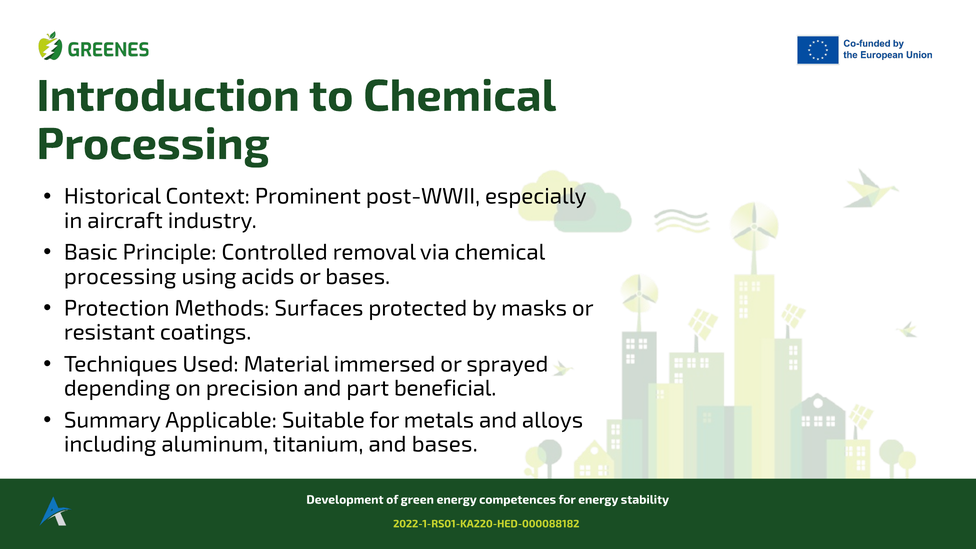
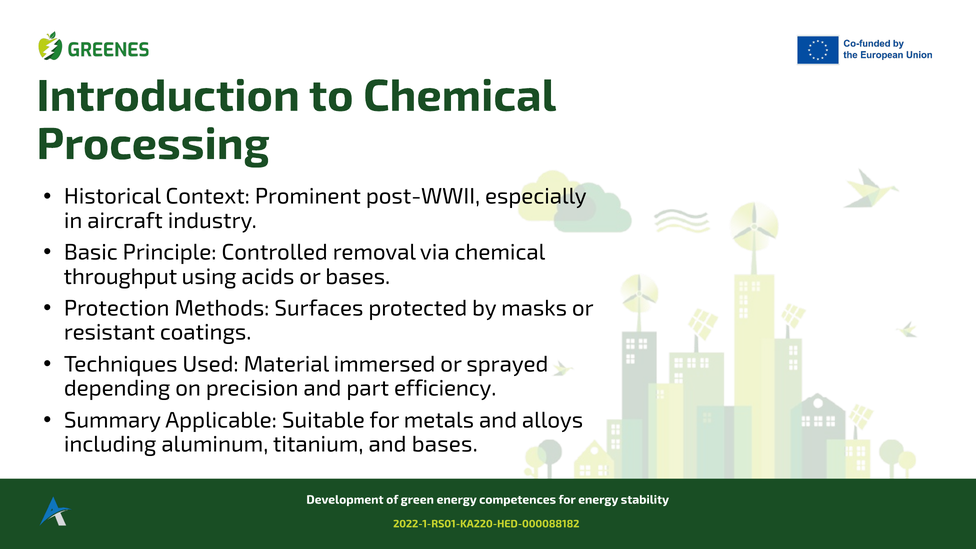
processing at (120, 277): processing -> throughput
beneficial: beneficial -> efficiency
